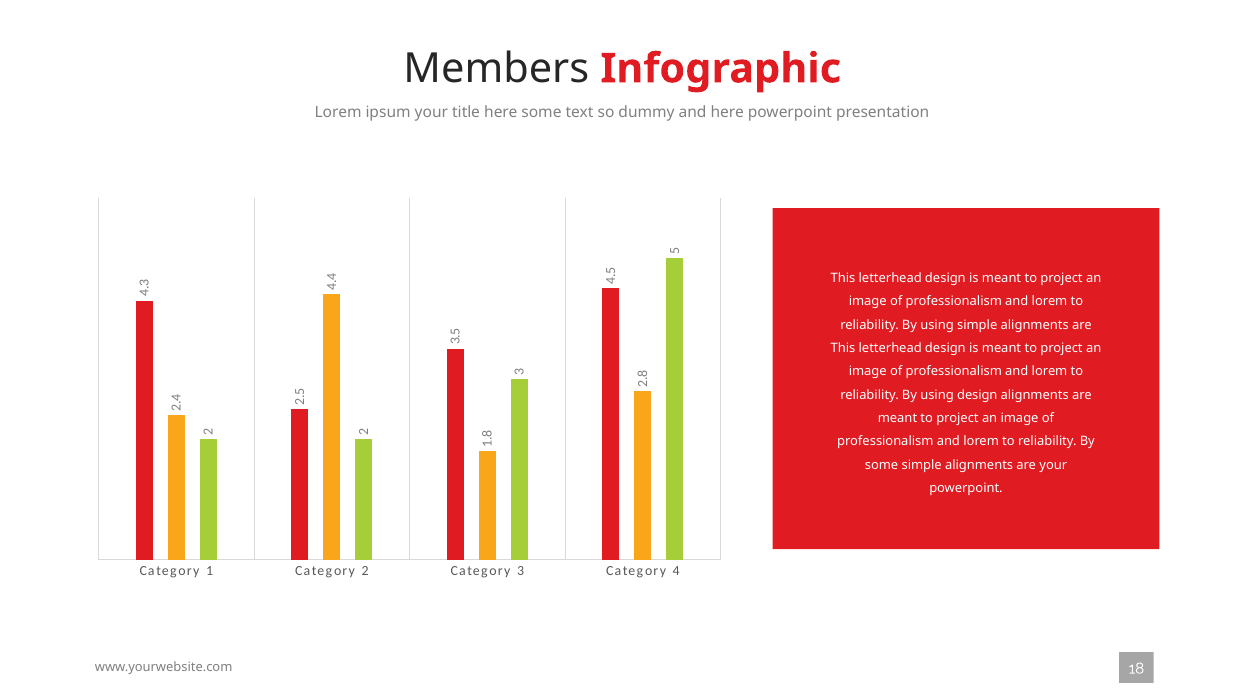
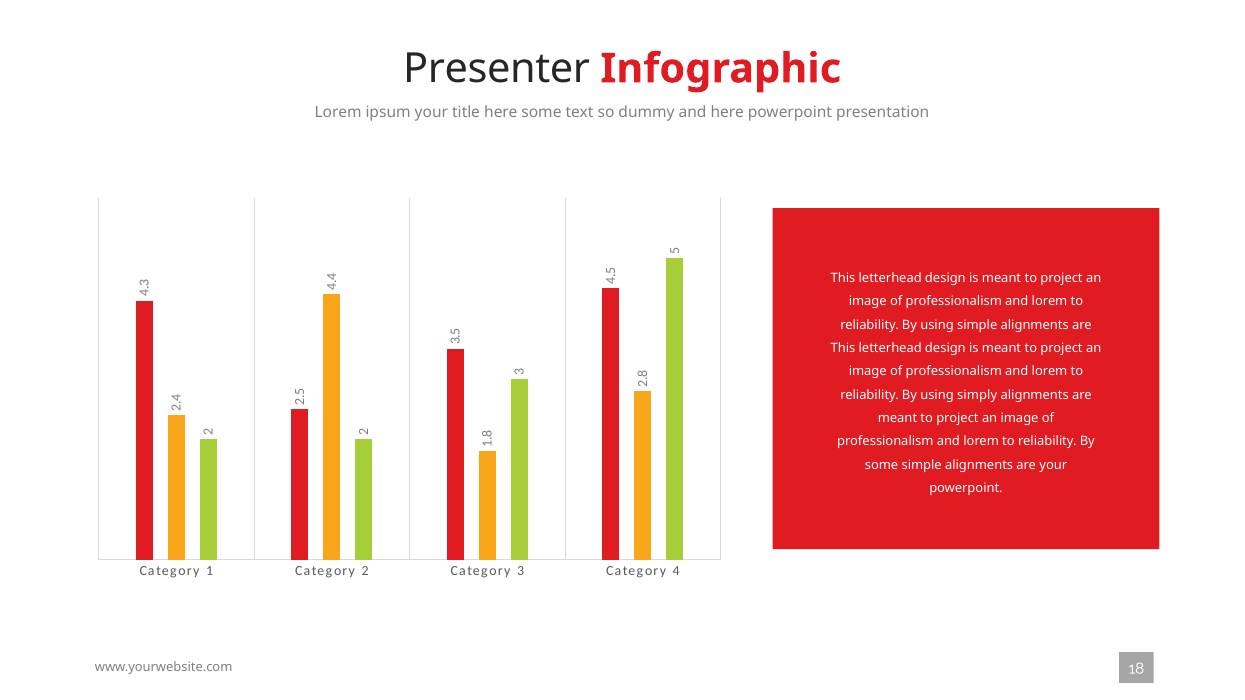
Members: Members -> Presenter
using design: design -> simply
